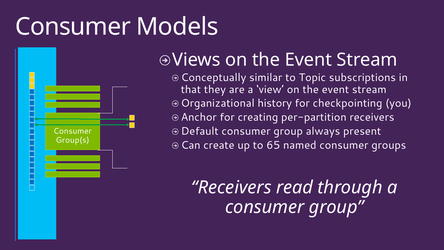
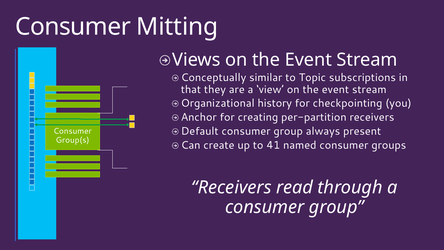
Models: Models -> Mitting
65: 65 -> 41
